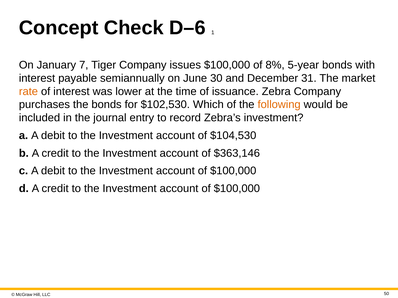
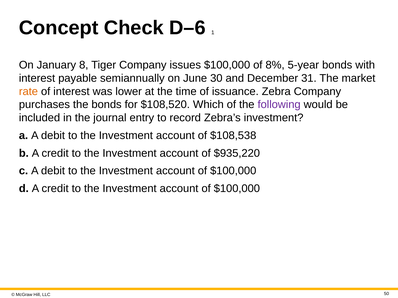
7: 7 -> 8
$102,530: $102,530 -> $108,520
following colour: orange -> purple
$104,530: $104,530 -> $108,538
$363,146: $363,146 -> $935,220
